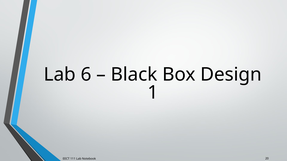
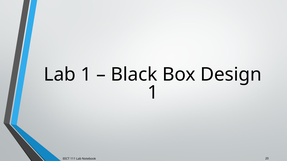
Lab 6: 6 -> 1
